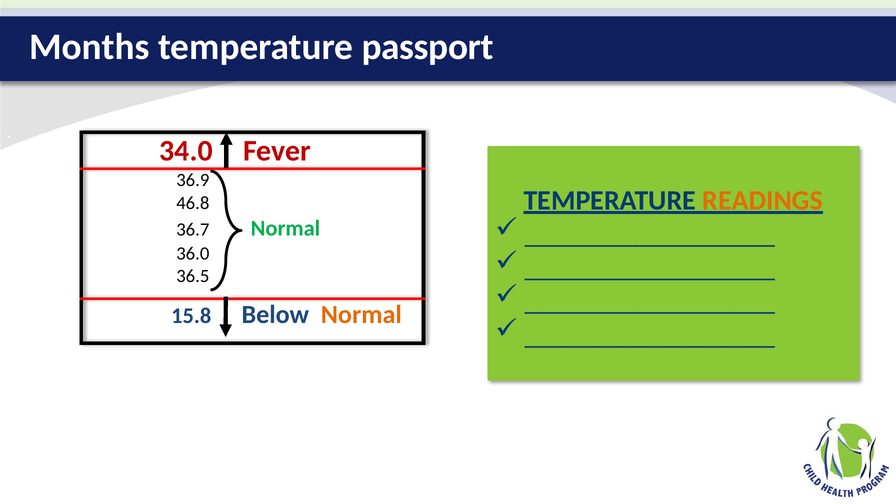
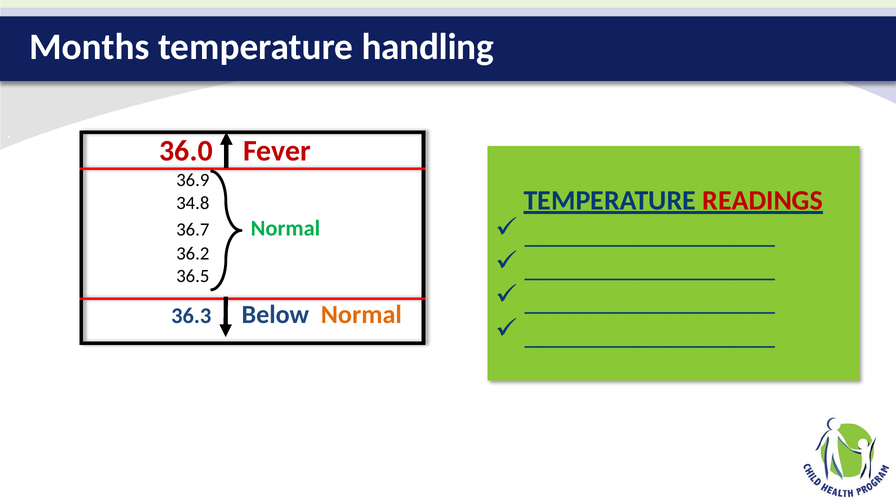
passport: passport -> handling
34.0: 34.0 -> 36.0
READINGS colour: orange -> red
46.8: 46.8 -> 34.8
36.0: 36.0 -> 36.2
15.8: 15.8 -> 36.3
